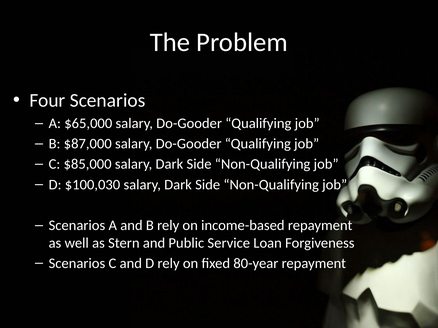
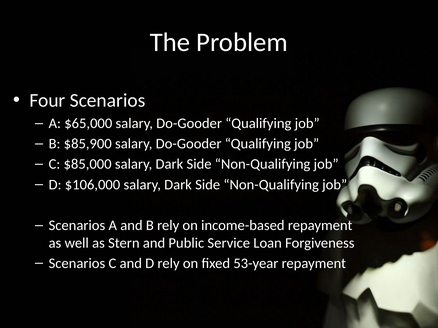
$87,000: $87,000 -> $85,900
$100,030: $100,030 -> $106,000
80-year: 80-year -> 53-year
